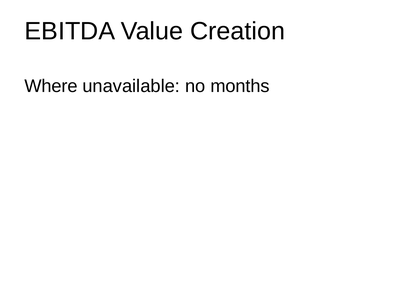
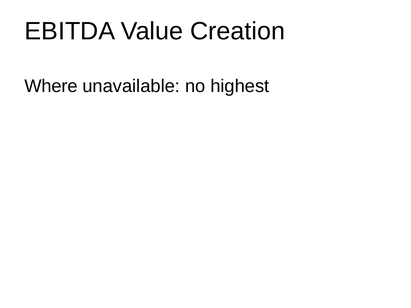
months: months -> highest
